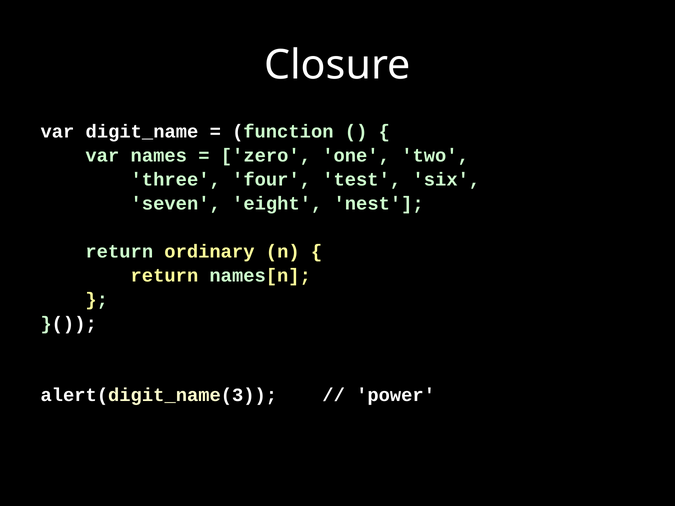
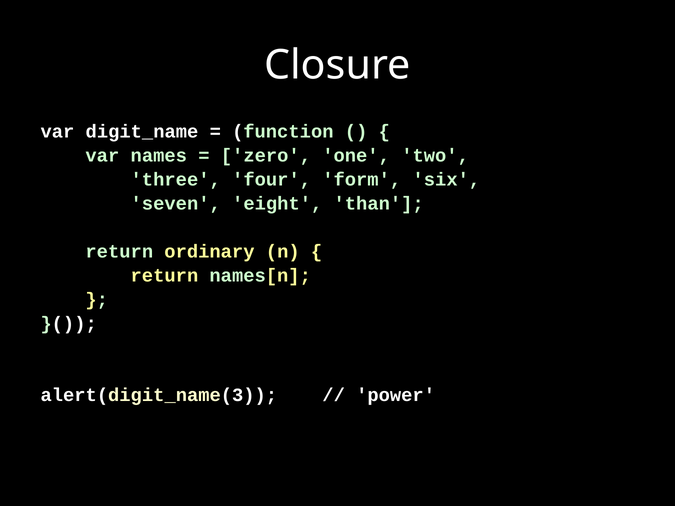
test: test -> form
nest: nest -> than
